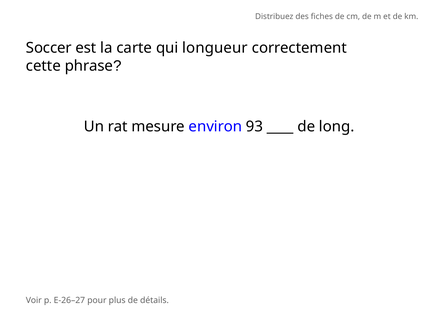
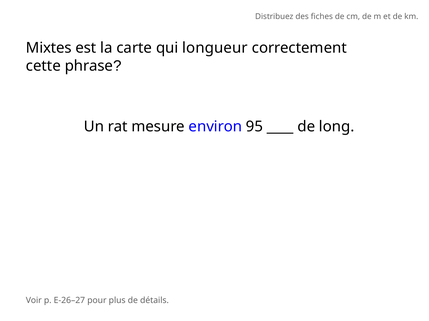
Soccer: Soccer -> Mixtes
93: 93 -> 95
